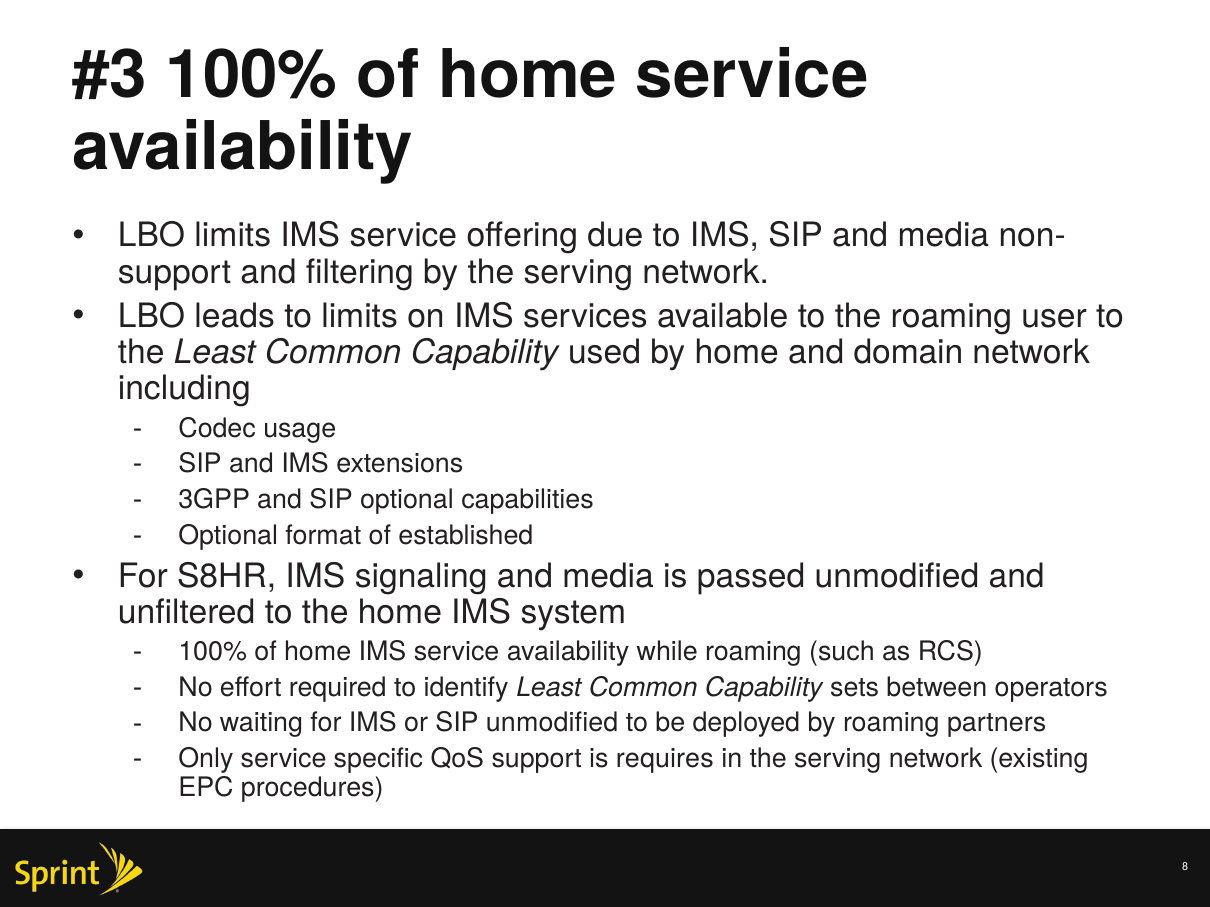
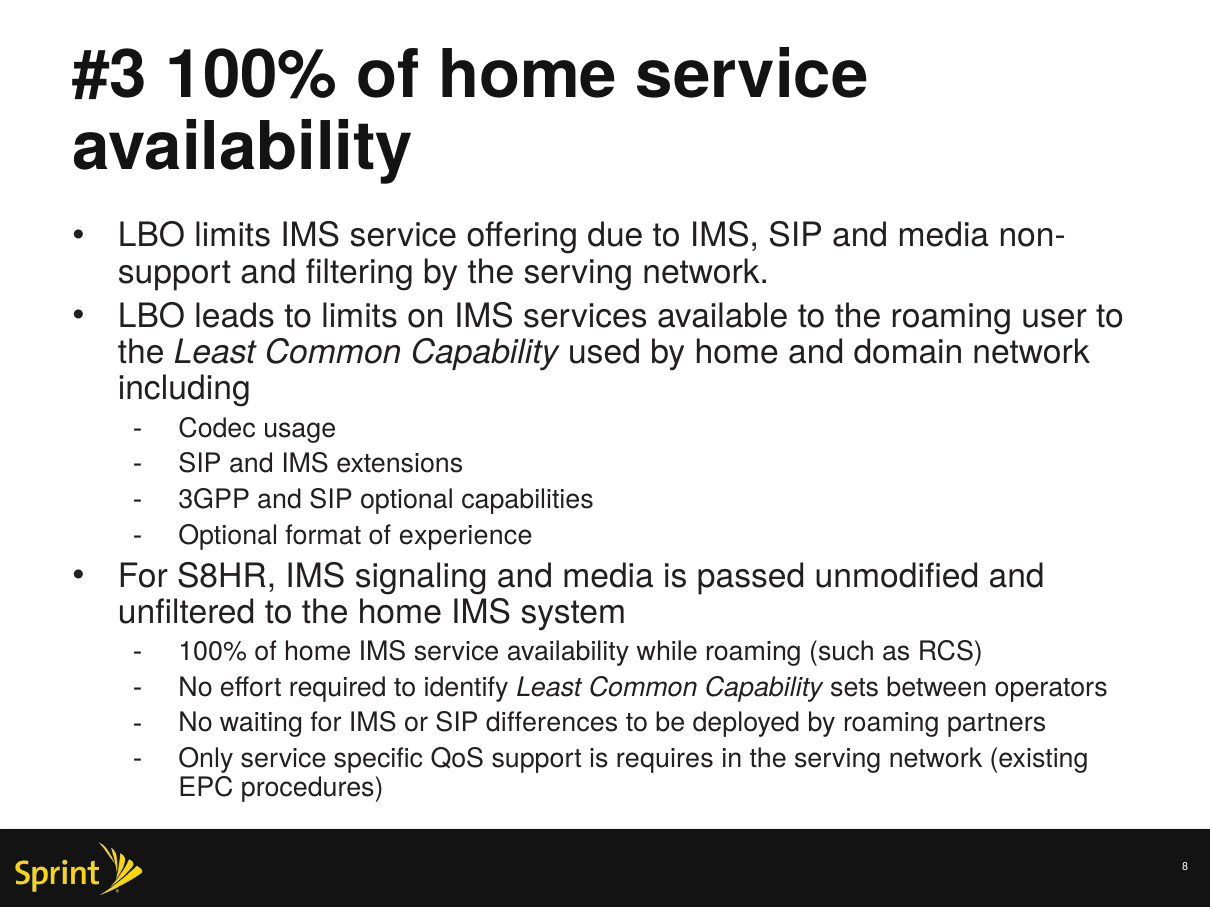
established: established -> experience
SIP unmodified: unmodified -> differences
